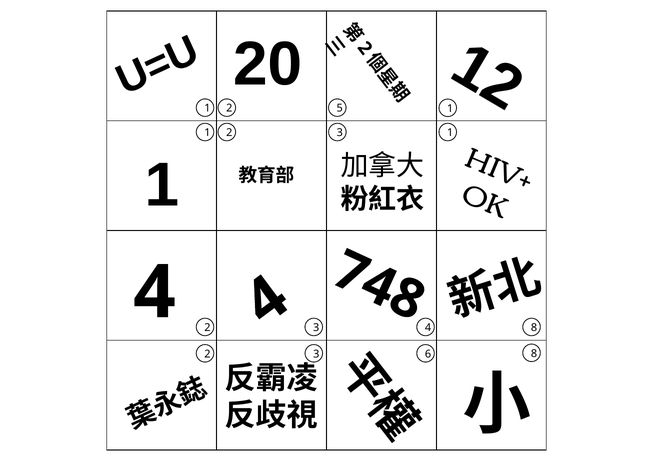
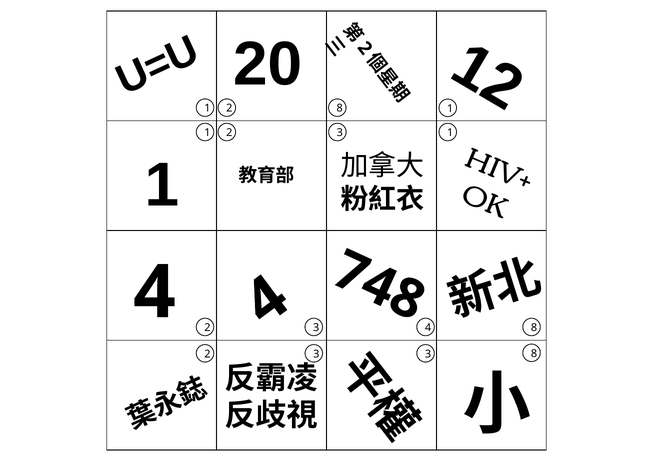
2 5: 5 -> 8
6 at (428, 355): 6 -> 3
